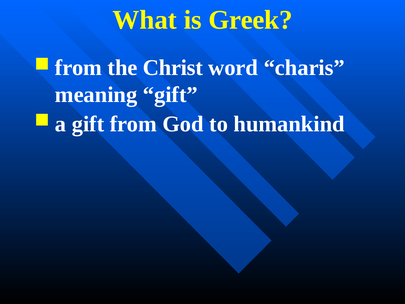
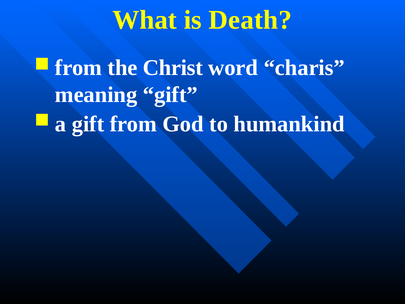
Greek: Greek -> Death
